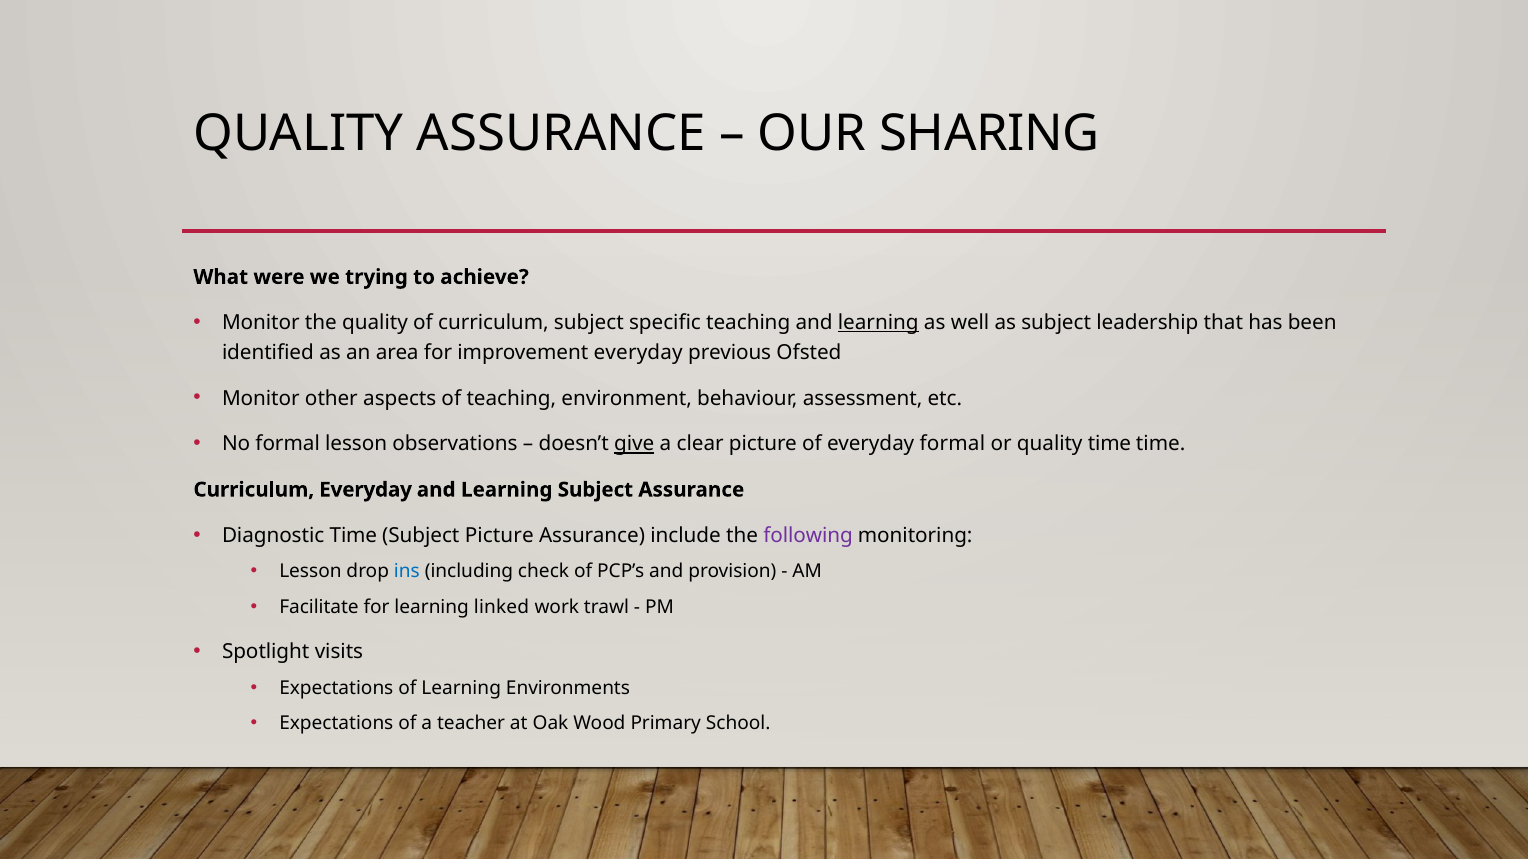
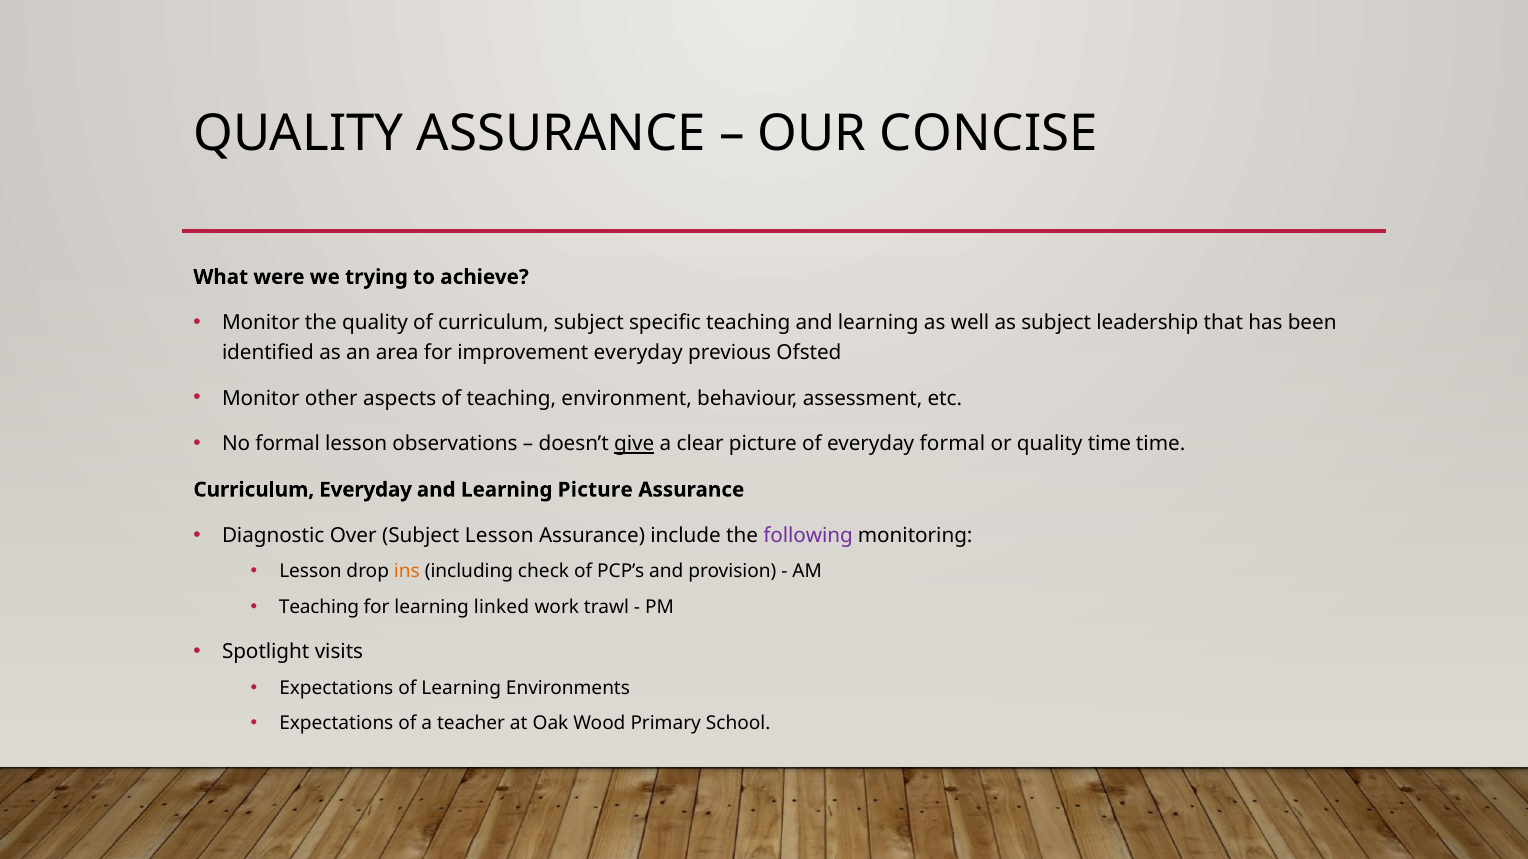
SHARING: SHARING -> CONCISE
learning at (878, 323) underline: present -> none
Learning Subject: Subject -> Picture
Diagnostic Time: Time -> Over
Subject Picture: Picture -> Lesson
ins colour: blue -> orange
Facilitate at (319, 607): Facilitate -> Teaching
